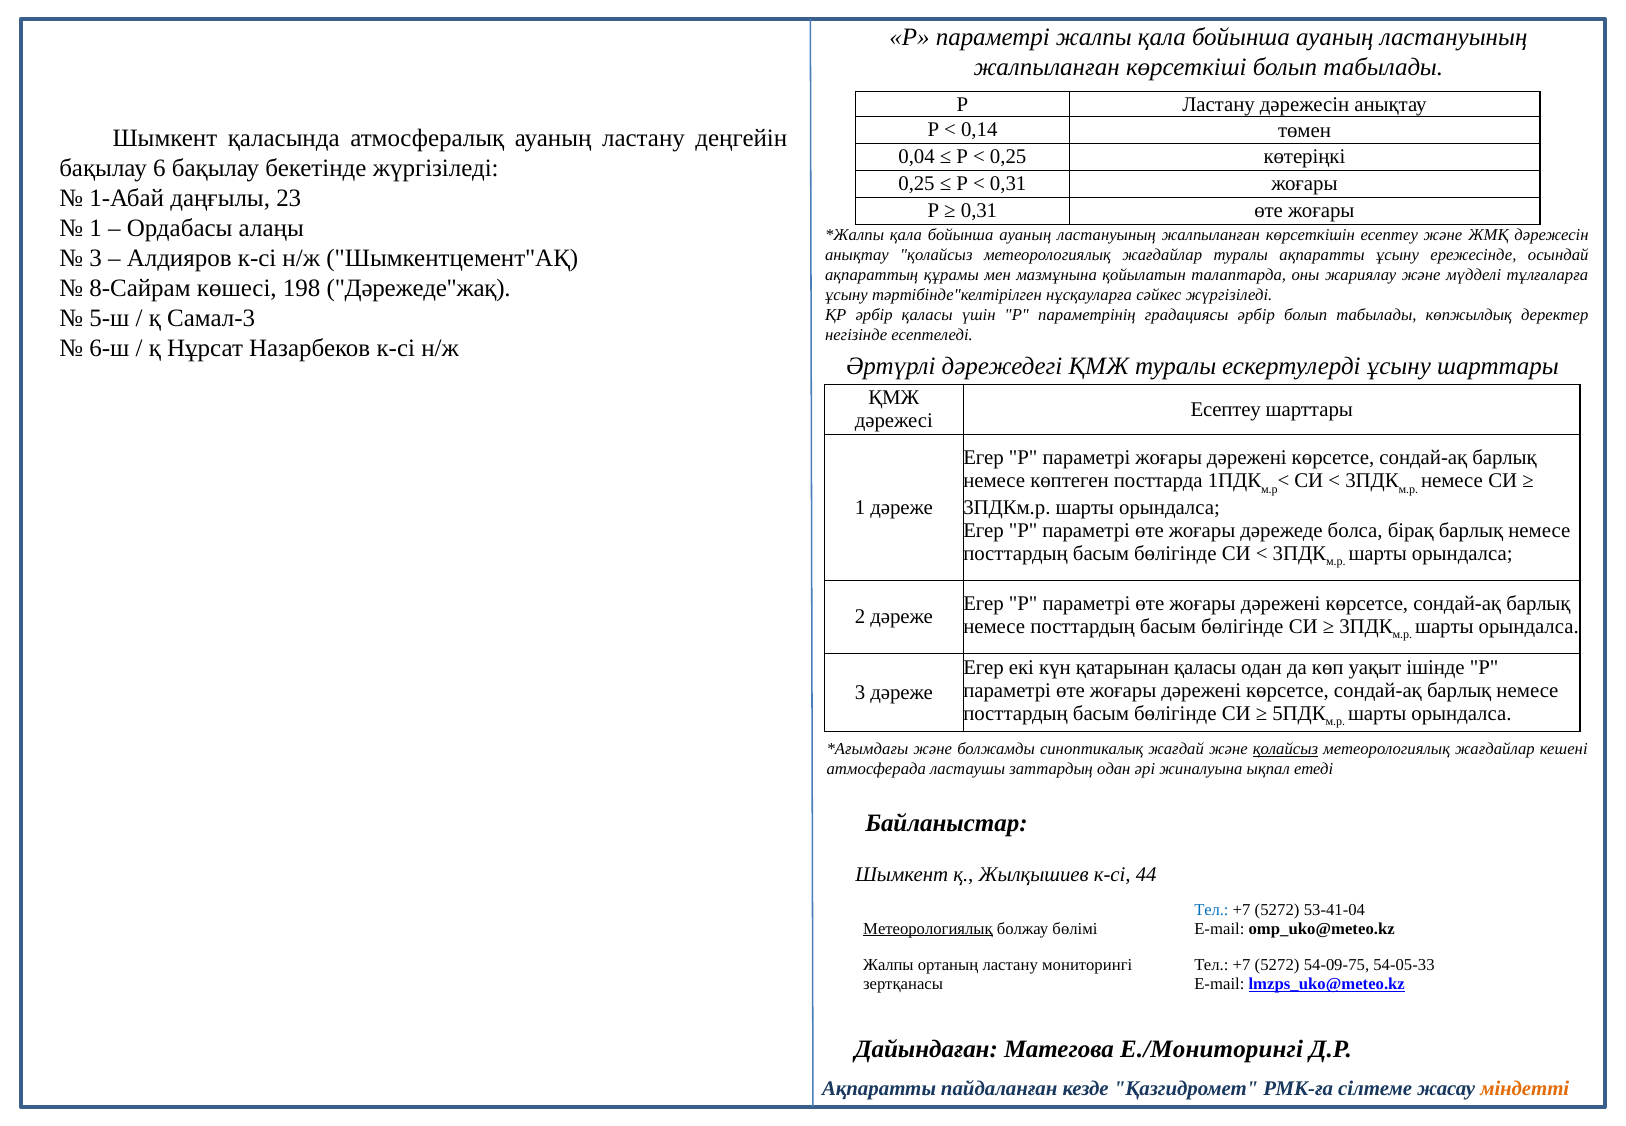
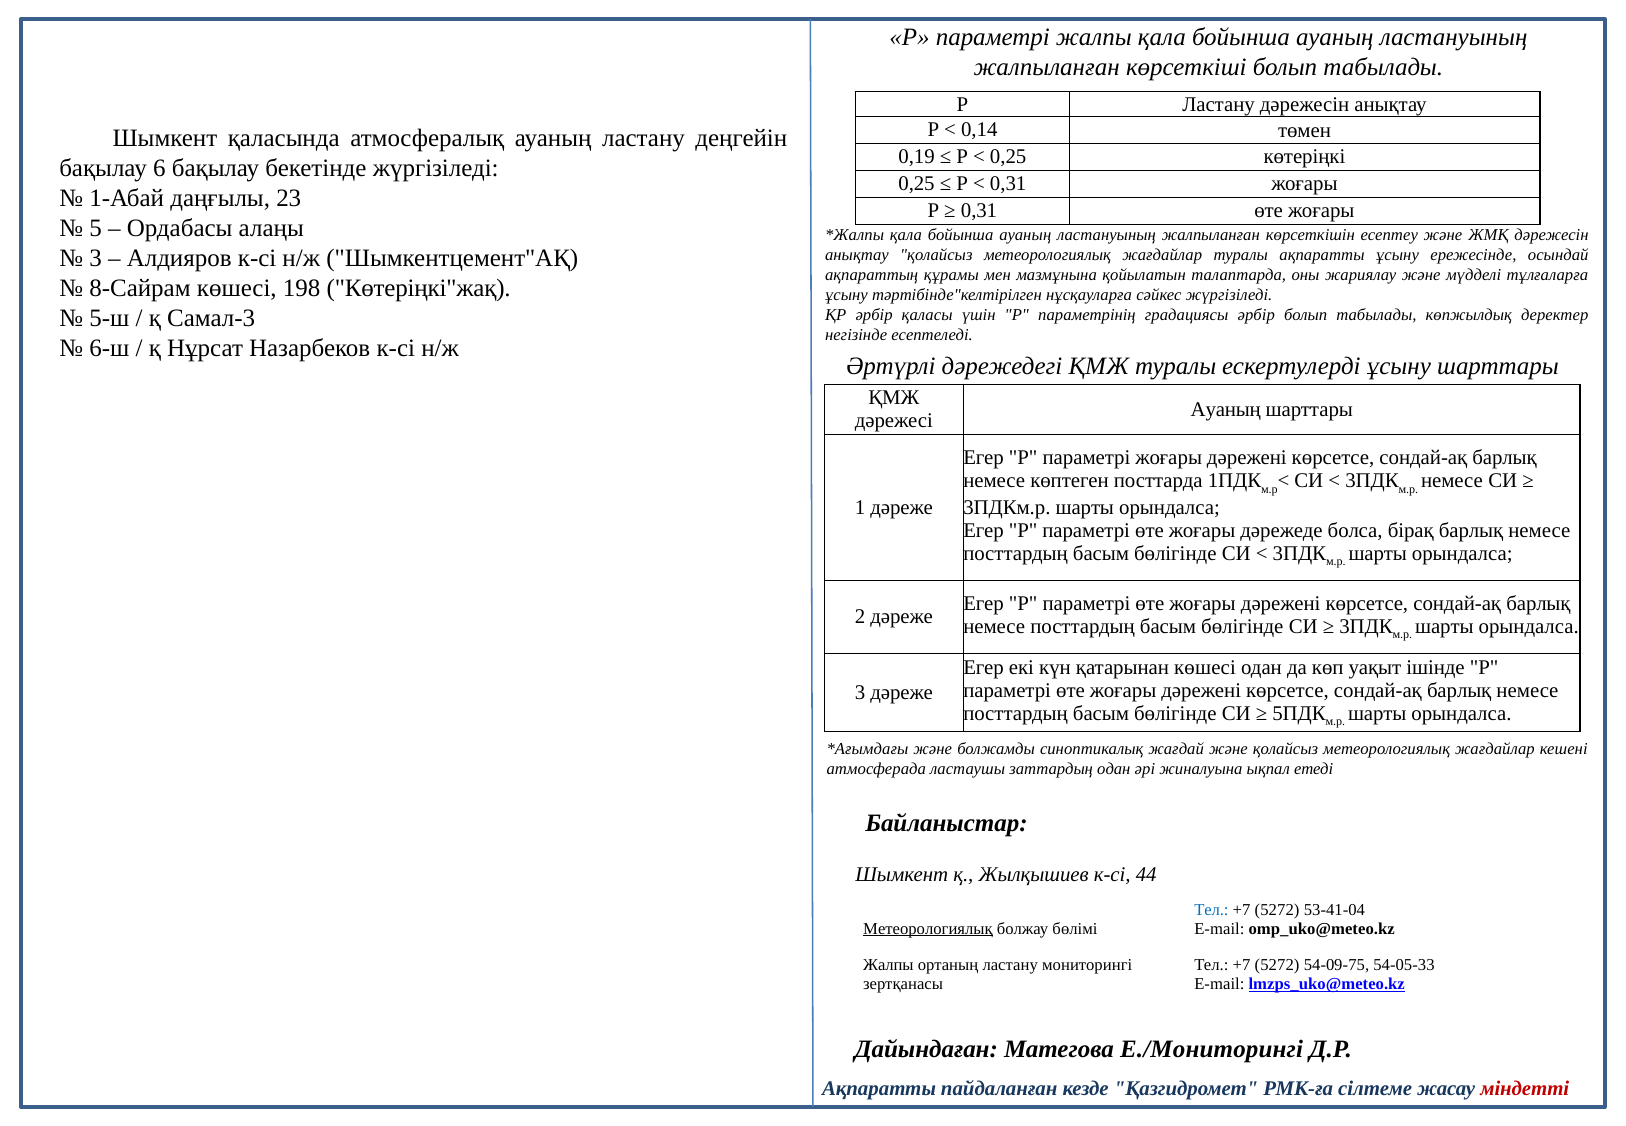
0,04: 0,04 -> 0,19
1 at (96, 228): 1 -> 5
Дәрежеде"жақ: Дәрежеде"жақ -> Көтеріңкі"жақ
Есептеу at (1226, 409): Есептеу -> Ауаның
қатарынан қаласы: қаласы -> көшесі
қолайсыз at (1285, 749) underline: present -> none
міндетті colour: orange -> red
